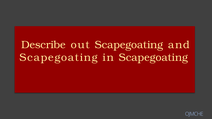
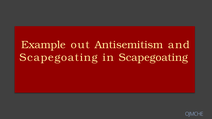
Describe: Describe -> Example
out Scapegoating: Scapegoating -> Antisemitism
